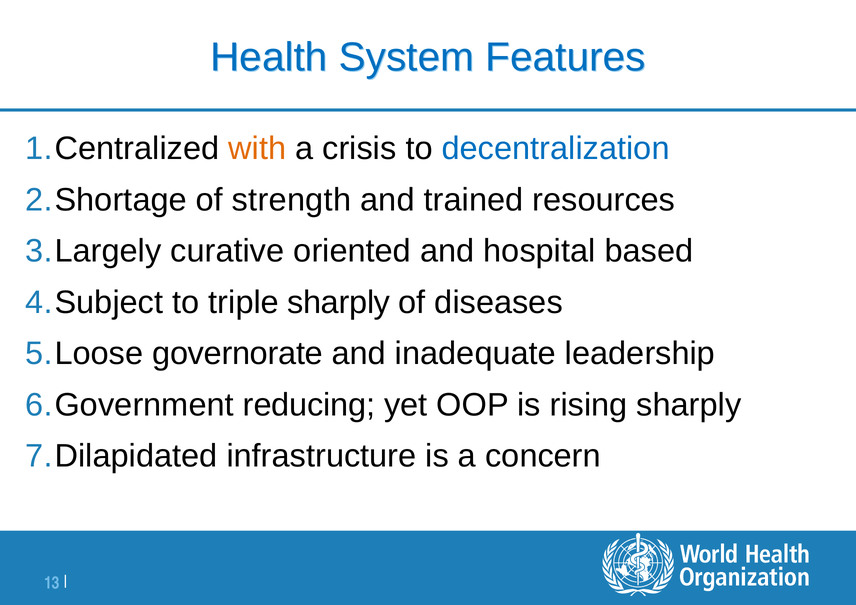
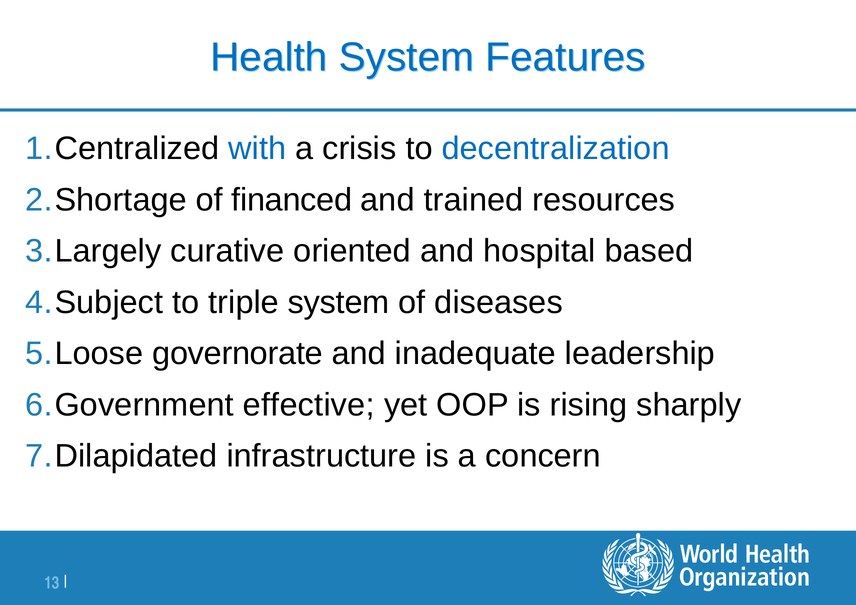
with colour: orange -> blue
strength: strength -> financed
triple sharply: sharply -> system
reducing: reducing -> effective
